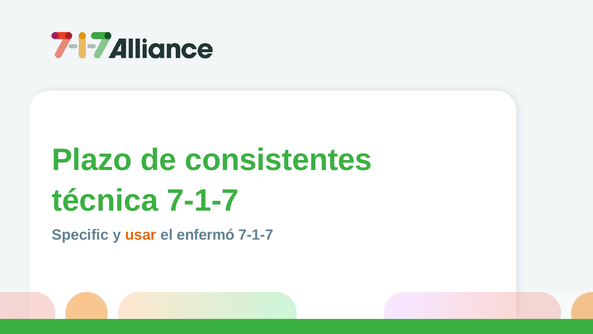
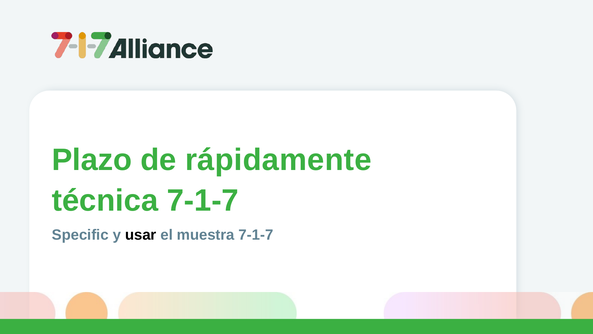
consistentes: consistentes -> rápidamente
usar colour: orange -> black
enfermó: enfermó -> muestra
